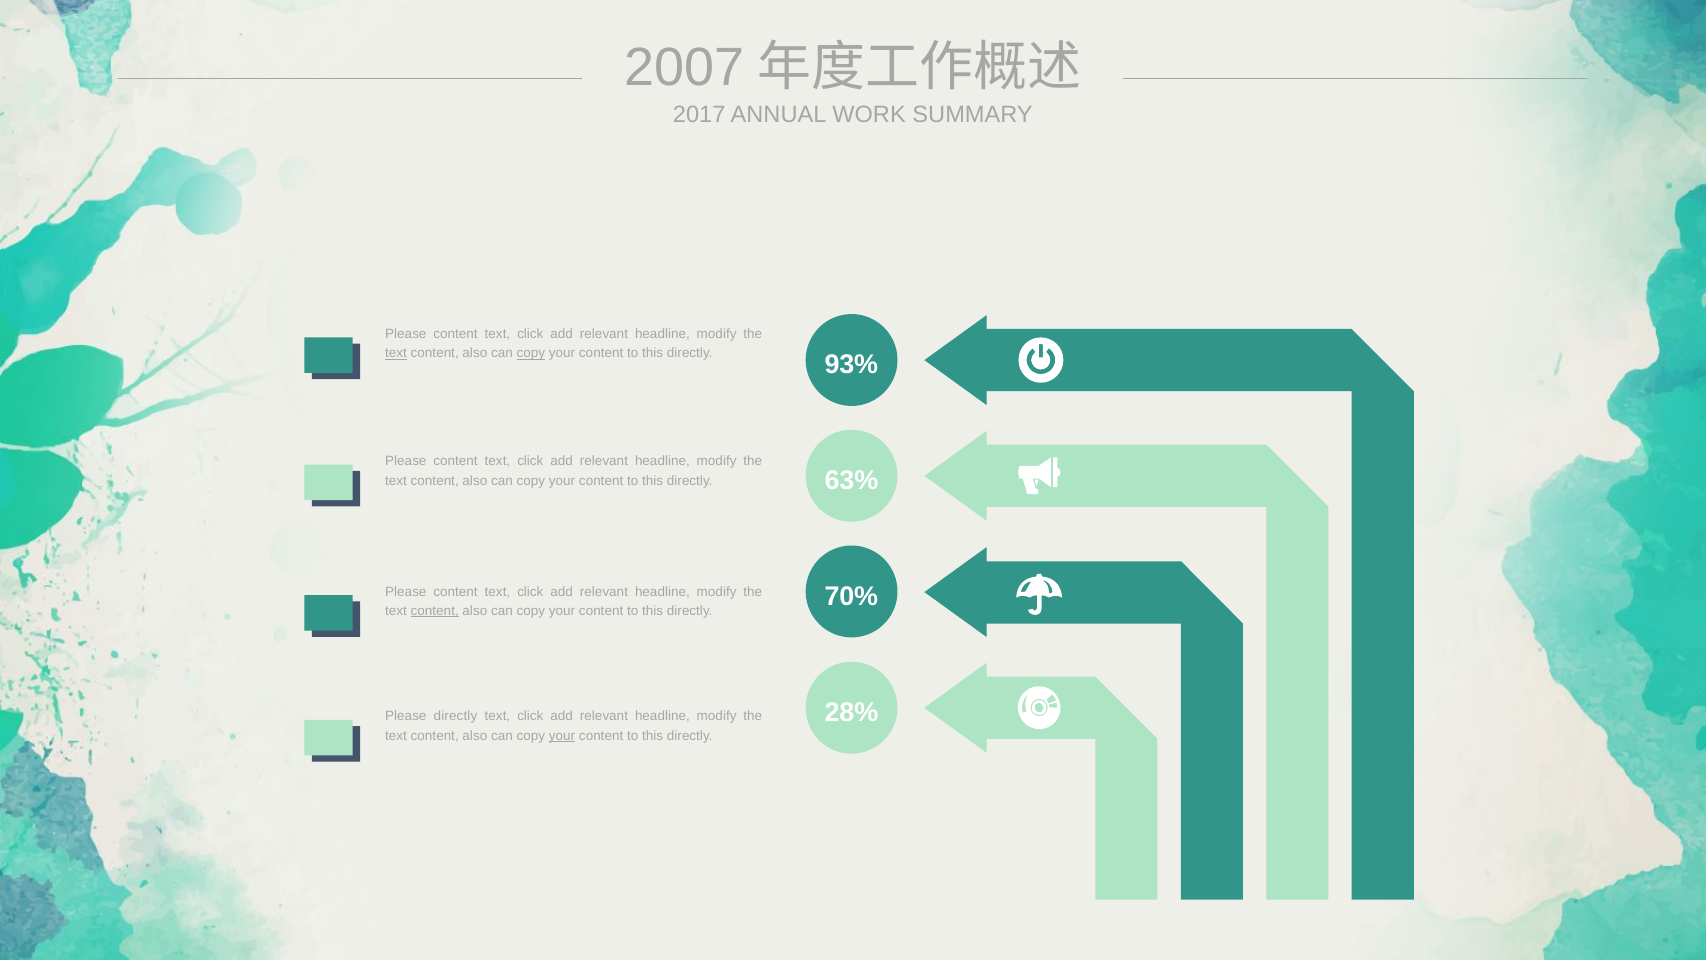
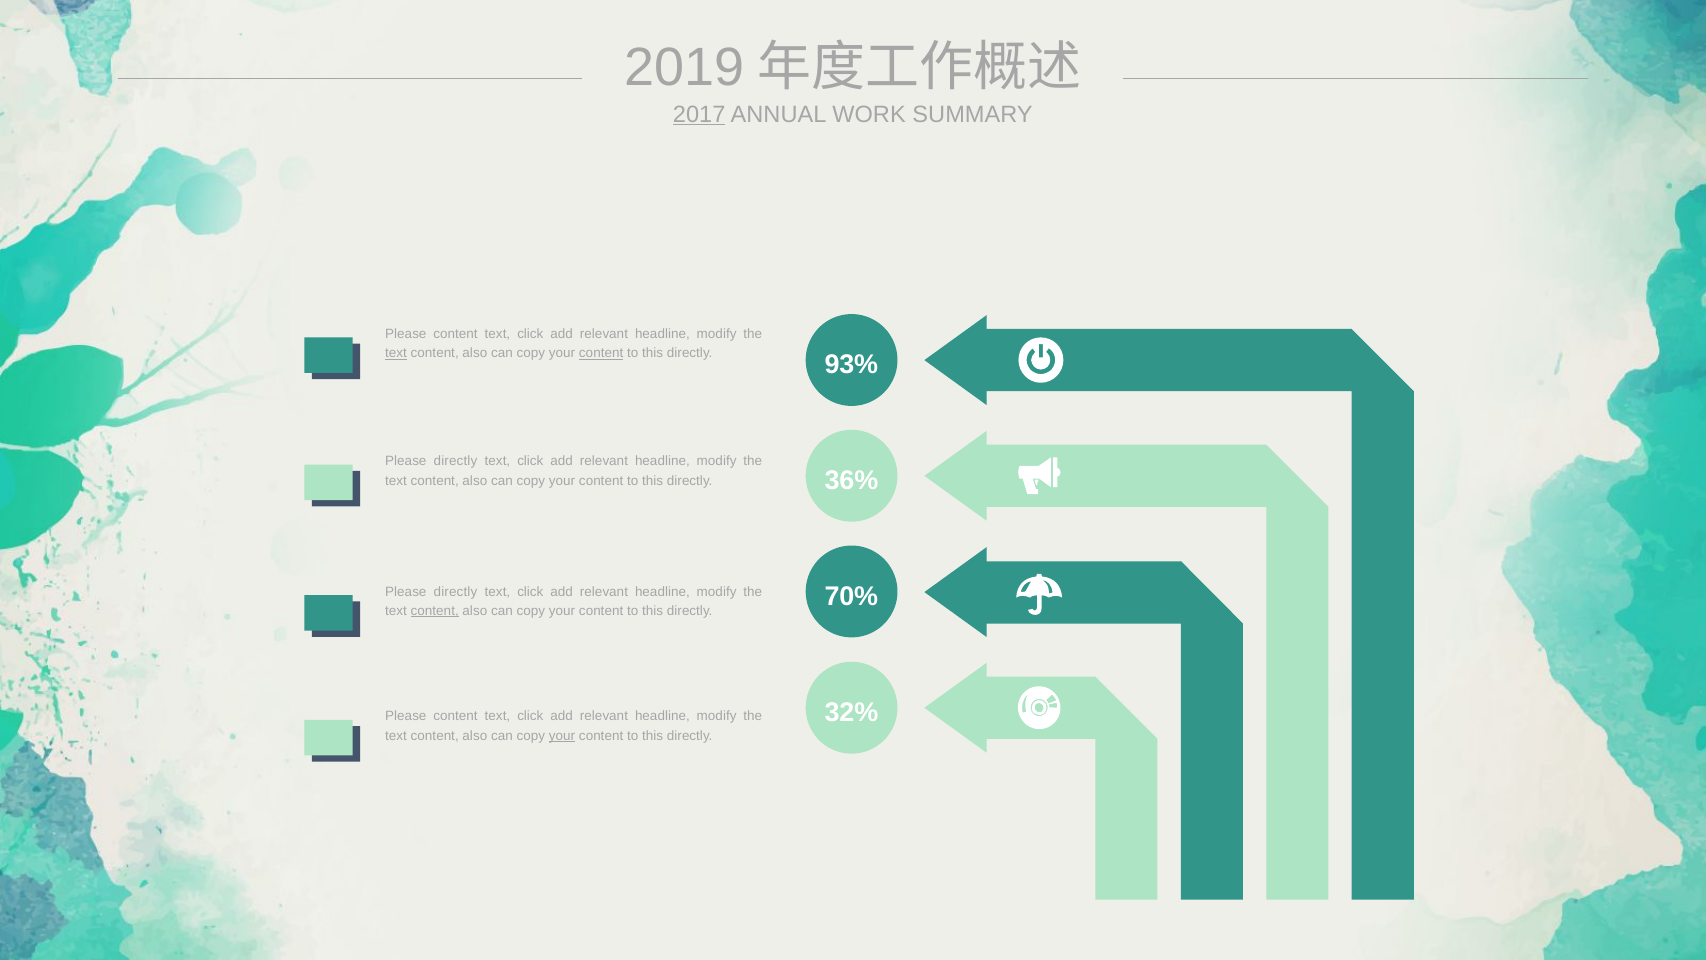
2007: 2007 -> 2019
2017 underline: none -> present
copy at (531, 353) underline: present -> none
content at (601, 353) underline: none -> present
content at (456, 461): content -> directly
63%: 63% -> 36%
content at (456, 591): content -> directly
28%: 28% -> 32%
directly at (456, 716): directly -> content
